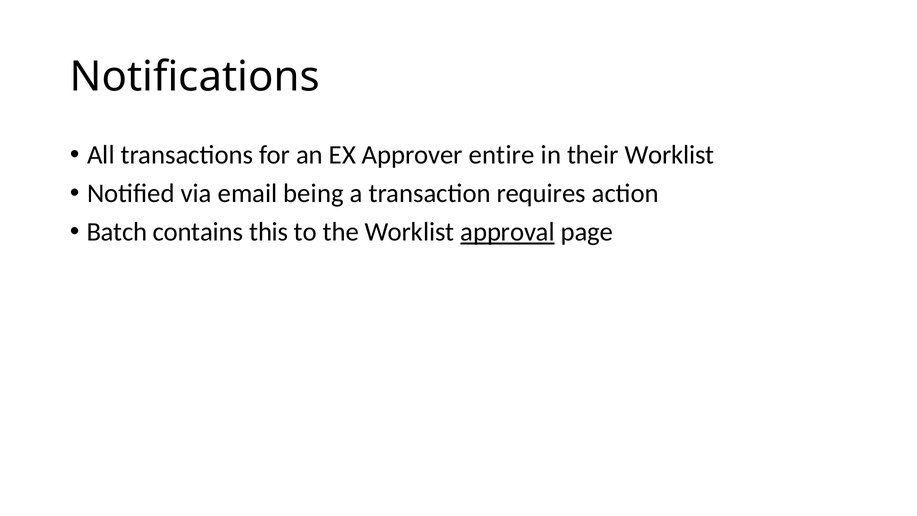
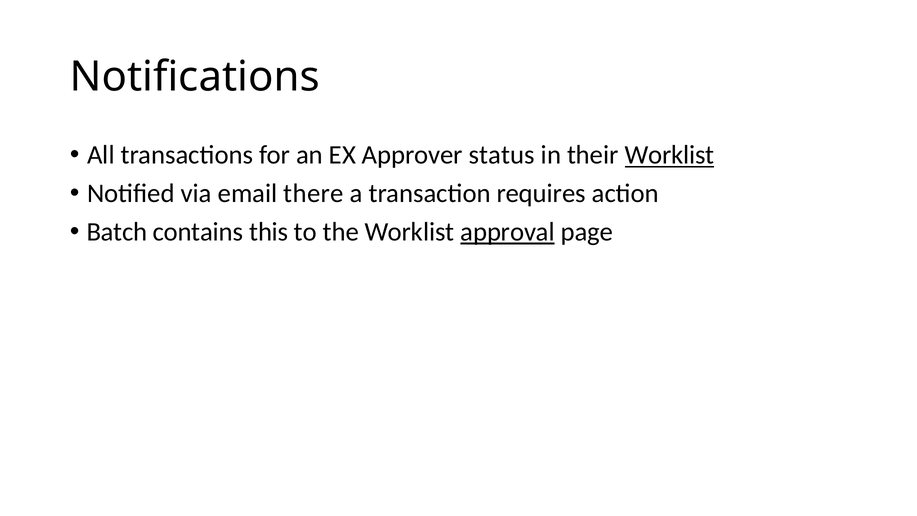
entire: entire -> status
Worklist at (670, 155) underline: none -> present
being: being -> there
